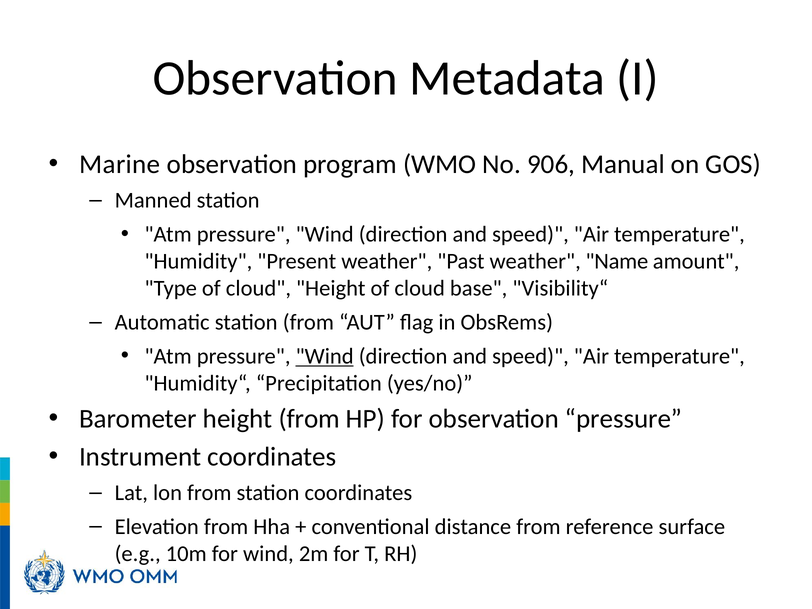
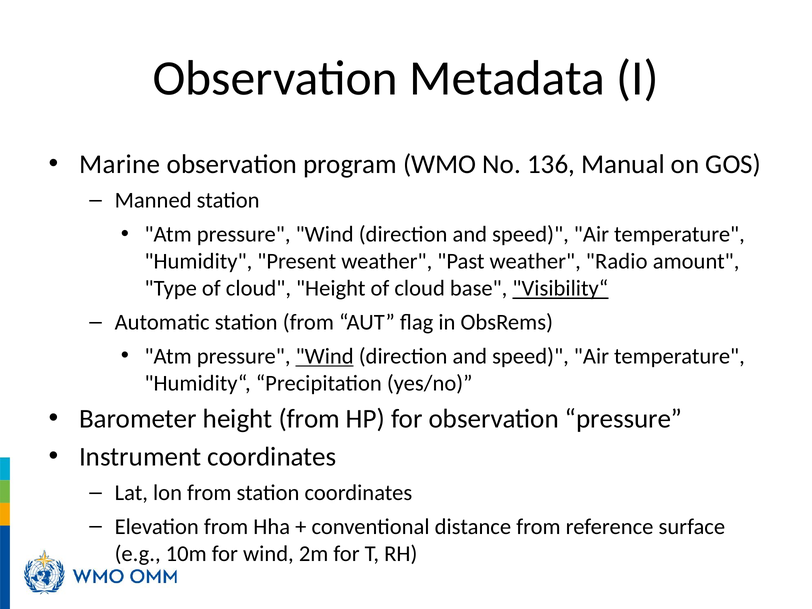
906: 906 -> 136
Name: Name -> Radio
Visibility“ underline: none -> present
